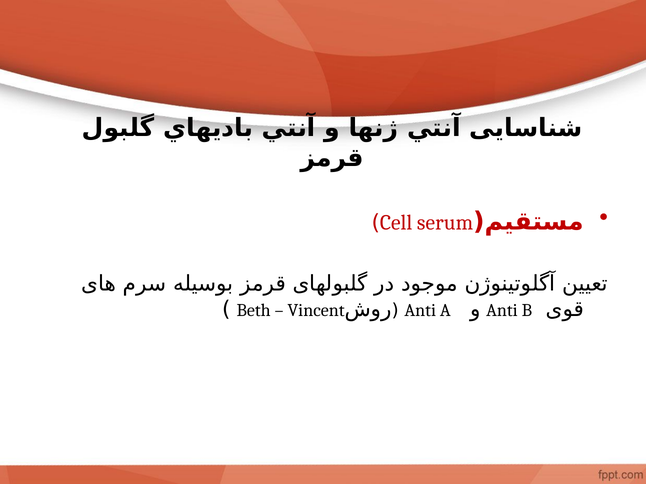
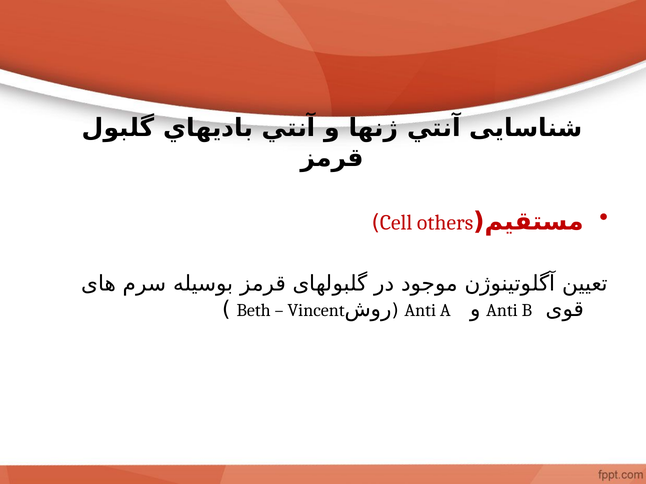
serum: serum -> others
